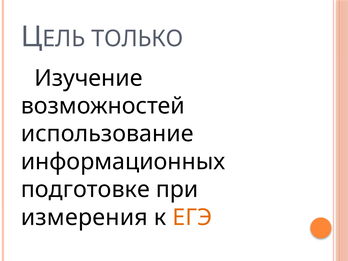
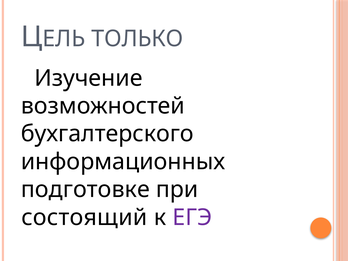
использование: использование -> бухгалтерского
измерения: измерения -> состоящий
ЕГЭ colour: orange -> purple
